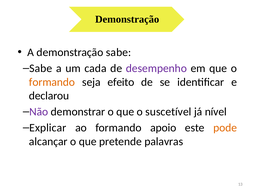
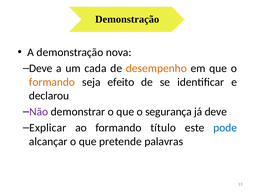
demonstração sabe: sabe -> nova
Sabe at (41, 68): Sabe -> Deve
desempenho colour: purple -> orange
suscetível: suscetível -> segurança
já nível: nível -> deve
apoio: apoio -> título
pode colour: orange -> blue
